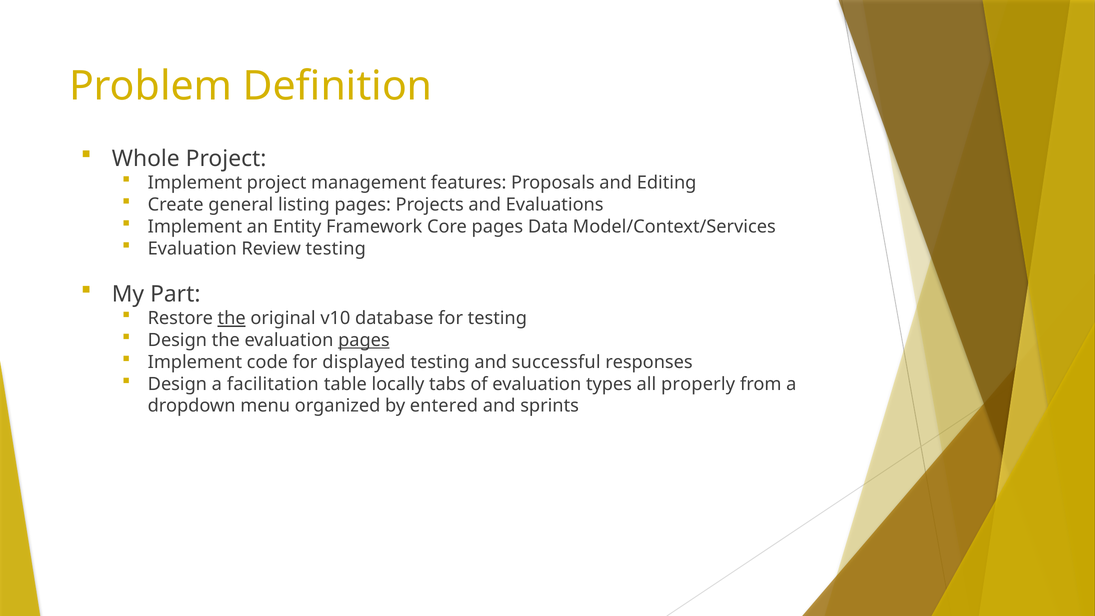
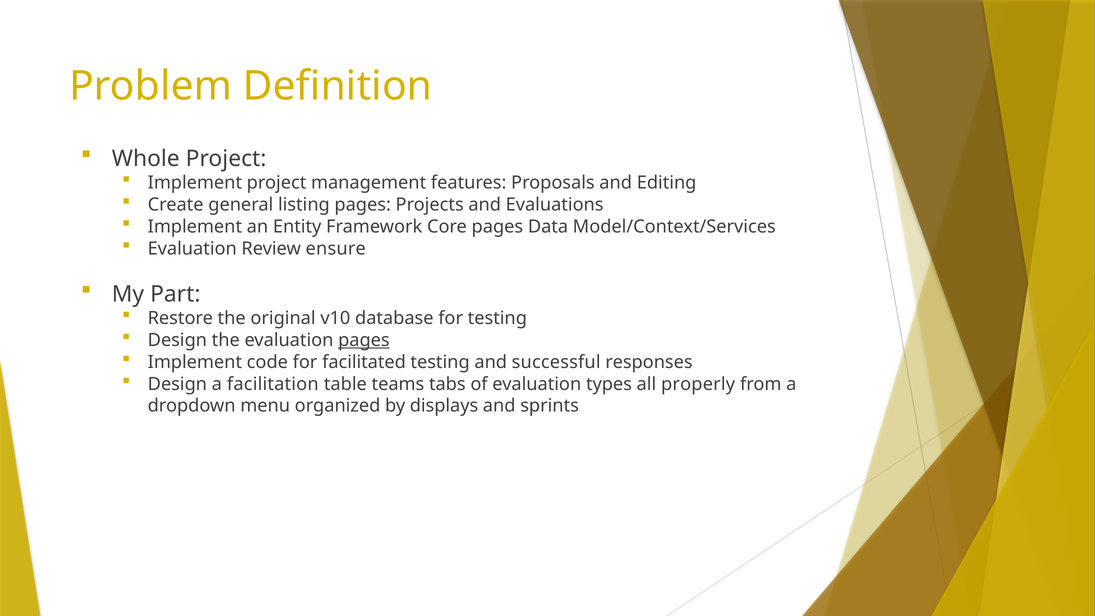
Review testing: testing -> ensure
the at (232, 318) underline: present -> none
displayed: displayed -> facilitated
locally: locally -> teams
entered: entered -> displays
